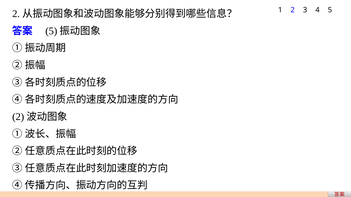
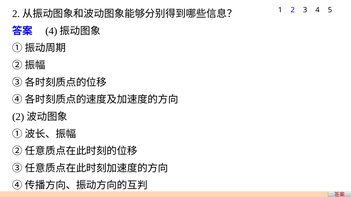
5 at (51, 31): 5 -> 4
